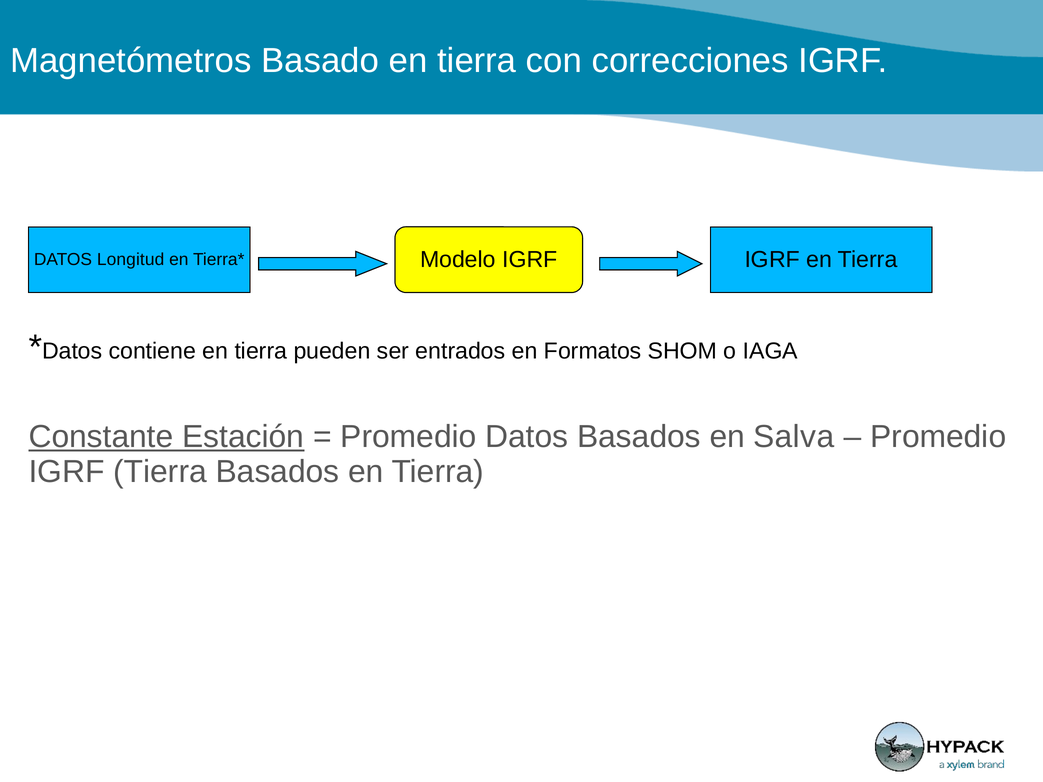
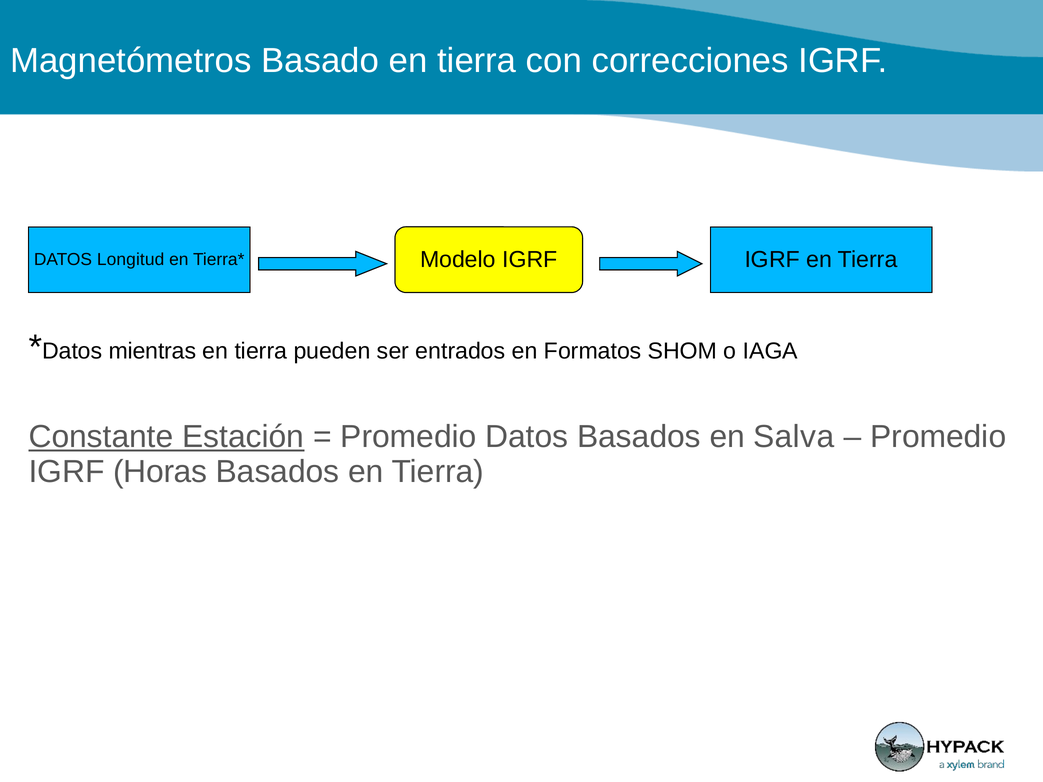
contiene: contiene -> mientras
IGRF Tierra: Tierra -> Horas
